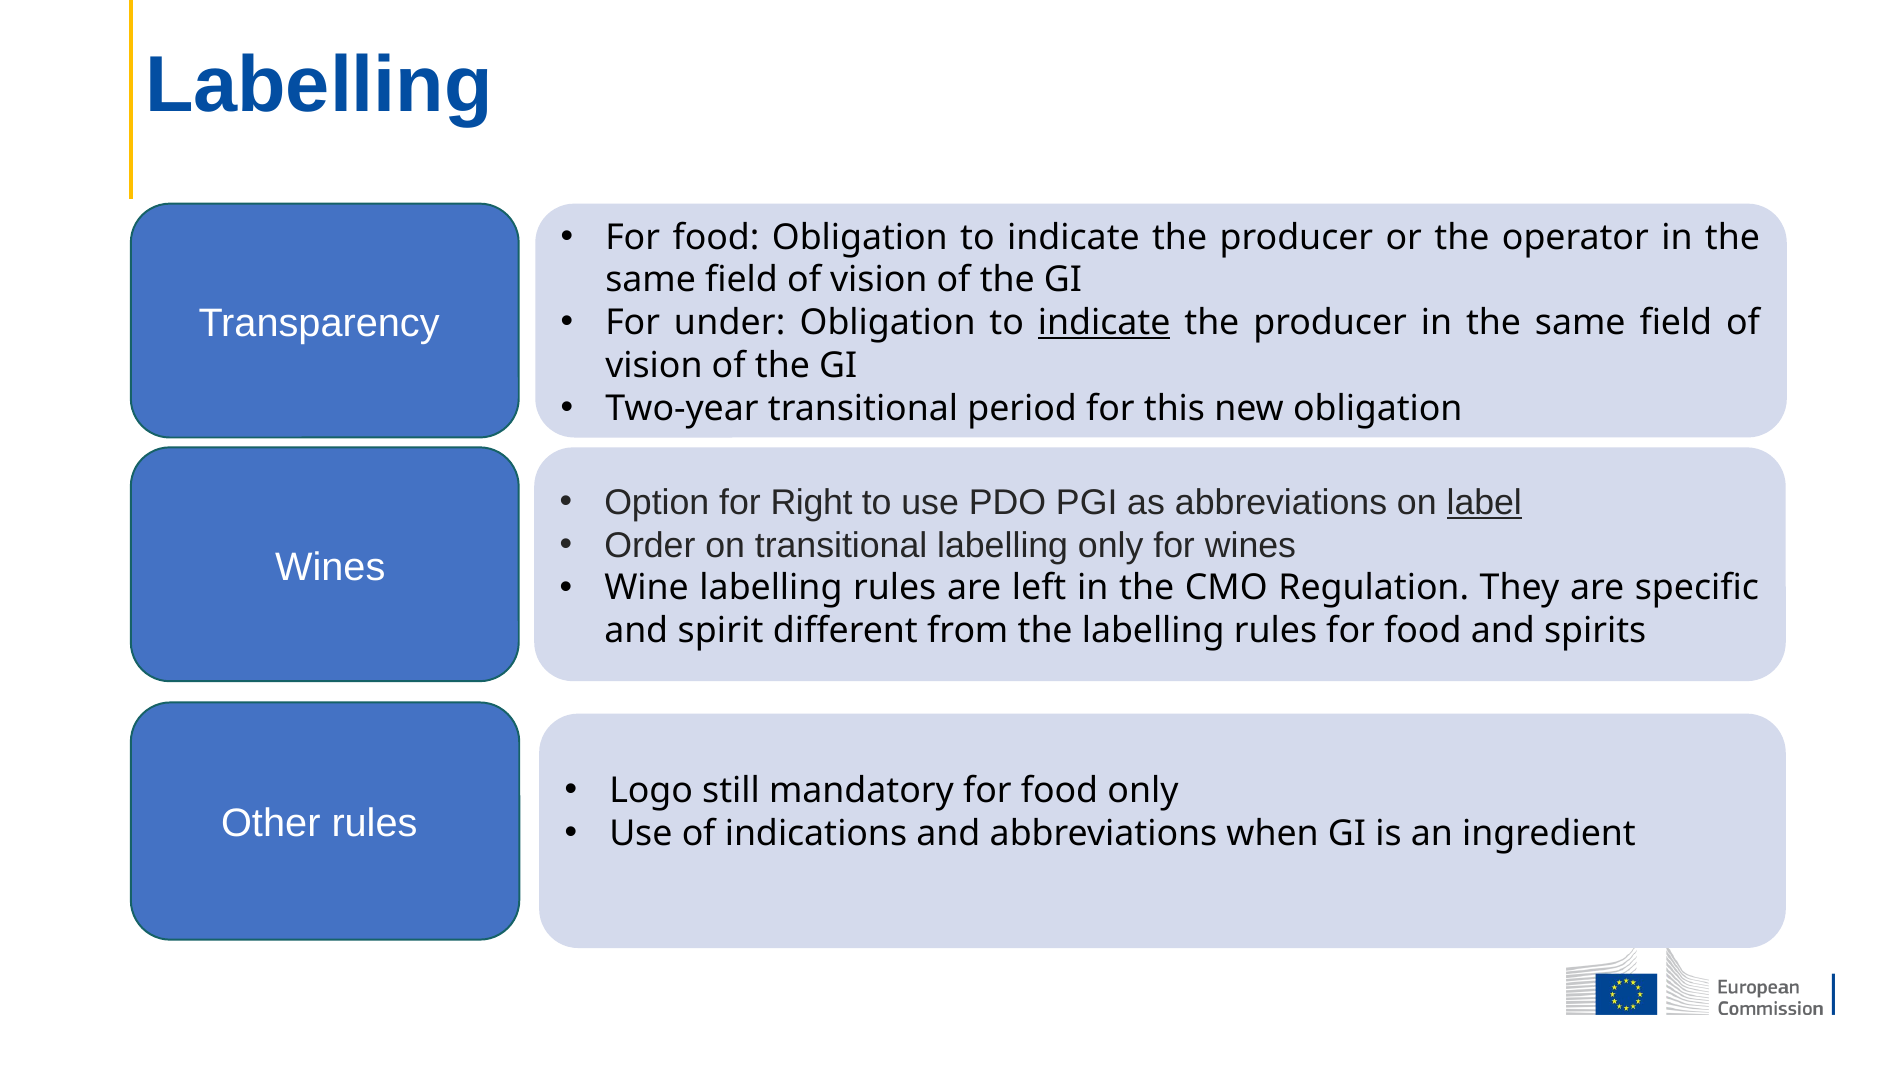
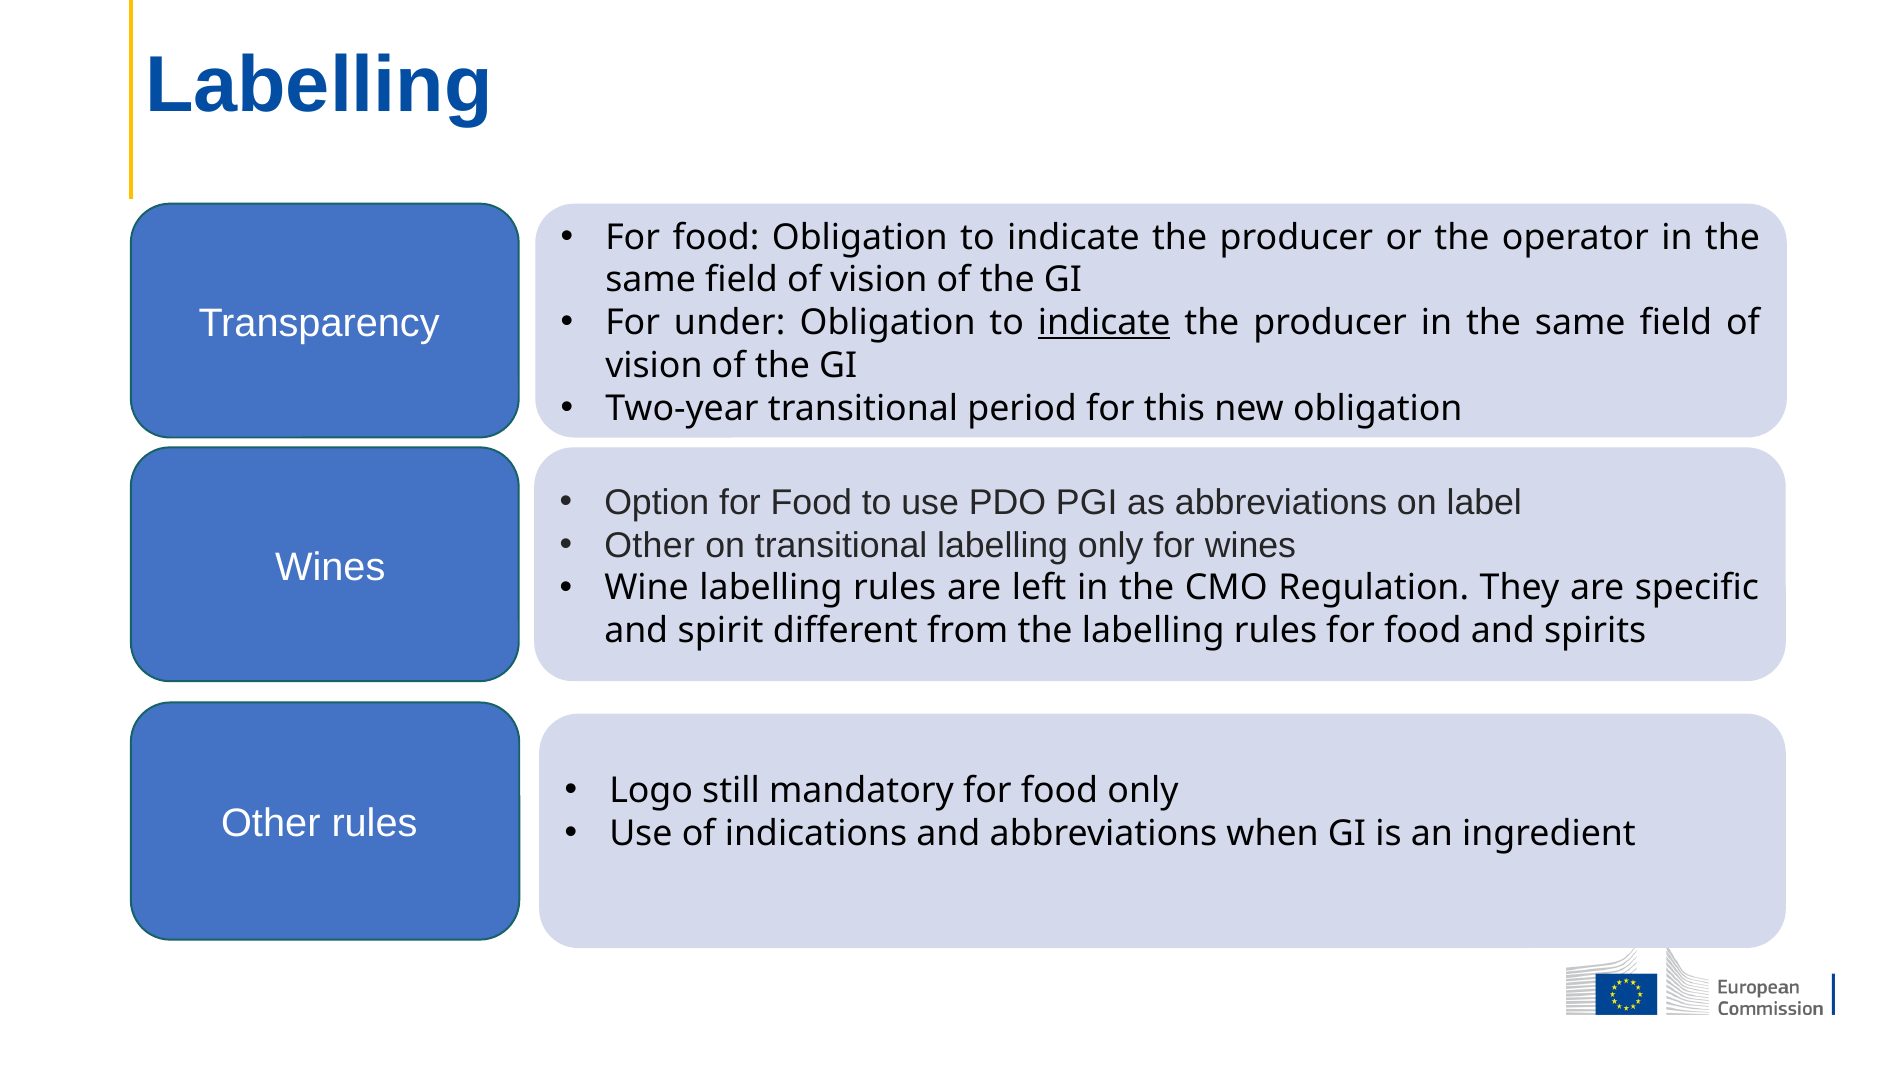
Option for Right: Right -> Food
label underline: present -> none
Order at (650, 545): Order -> Other
